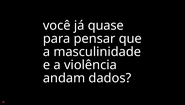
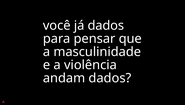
já quase: quase -> dados
